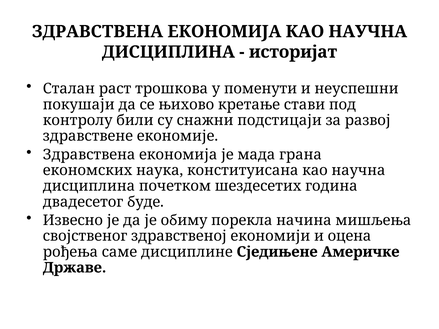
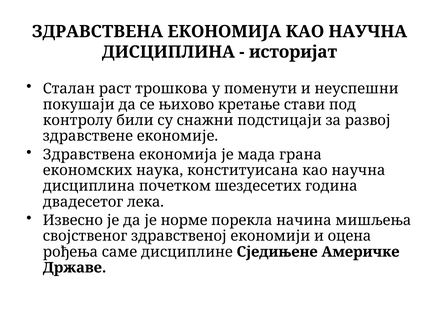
буде: буде -> лека
обиму: обиму -> норме
